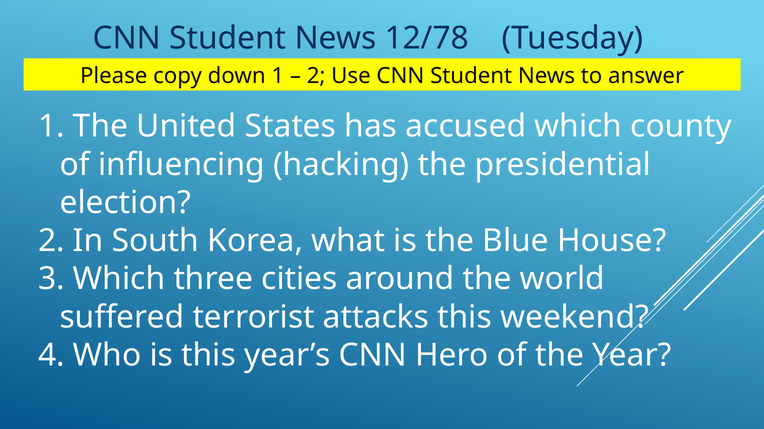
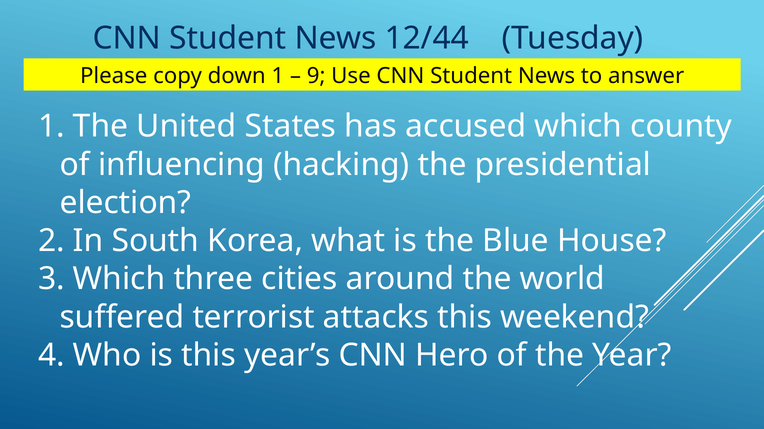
12/78: 12/78 -> 12/44
2 at (316, 76): 2 -> 9
